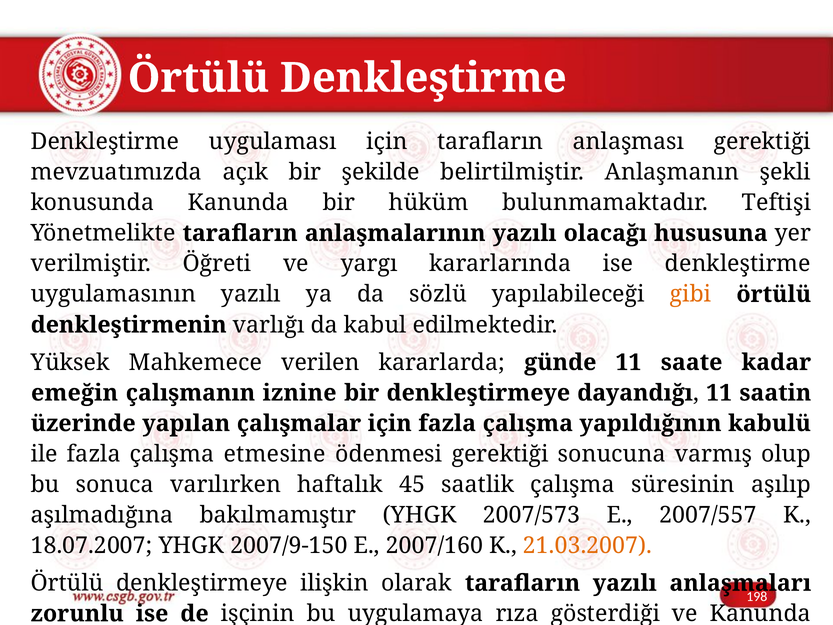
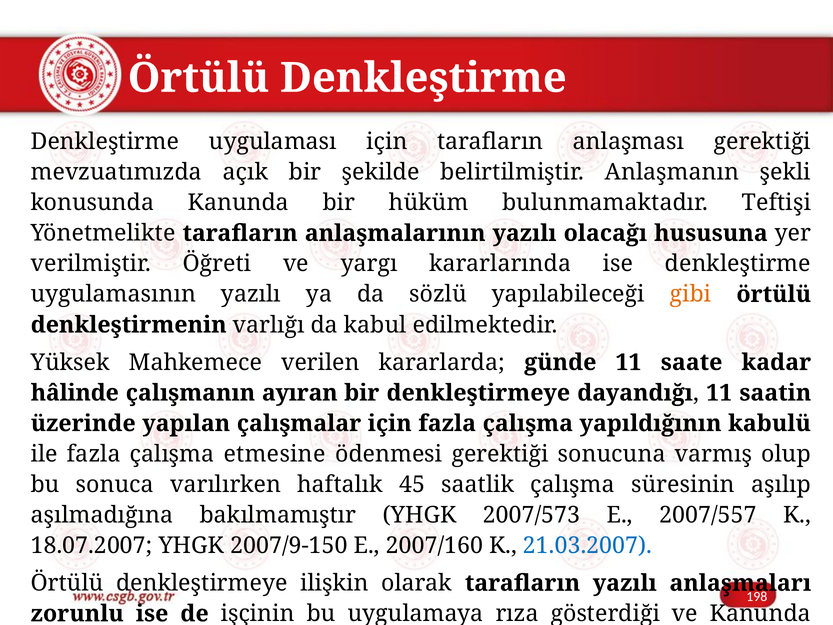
emeğin: emeğin -> hâlinde
iznine: iznine -> ayıran
21.03.2007 colour: orange -> blue
